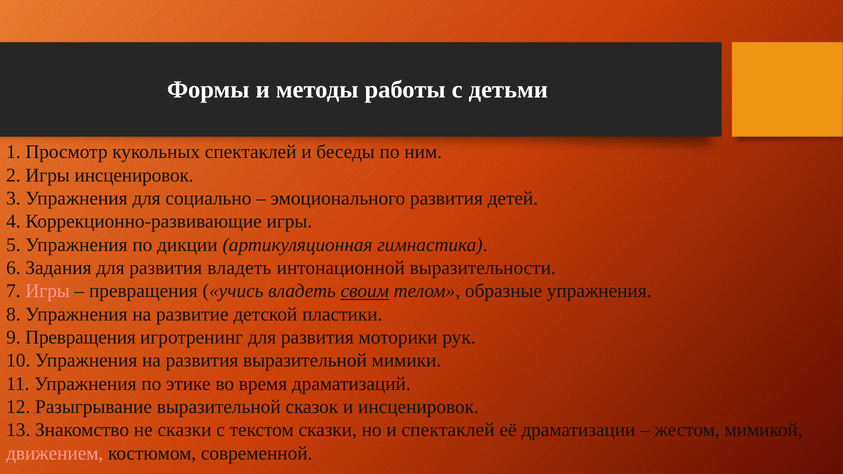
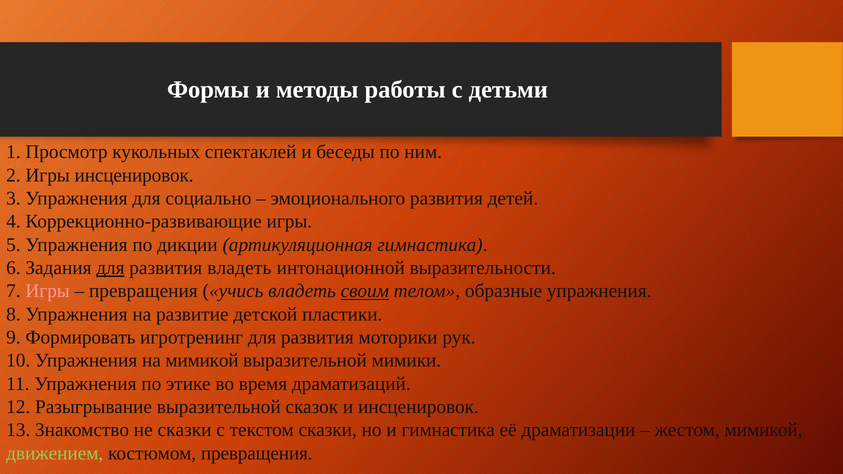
для at (110, 268) underline: none -> present
9 Превращения: Превращения -> Формировать
на развития: развития -> мимикой
и спектаклей: спектаклей -> гимнастика
движением colour: pink -> light green
костюмом современной: современной -> превращения
